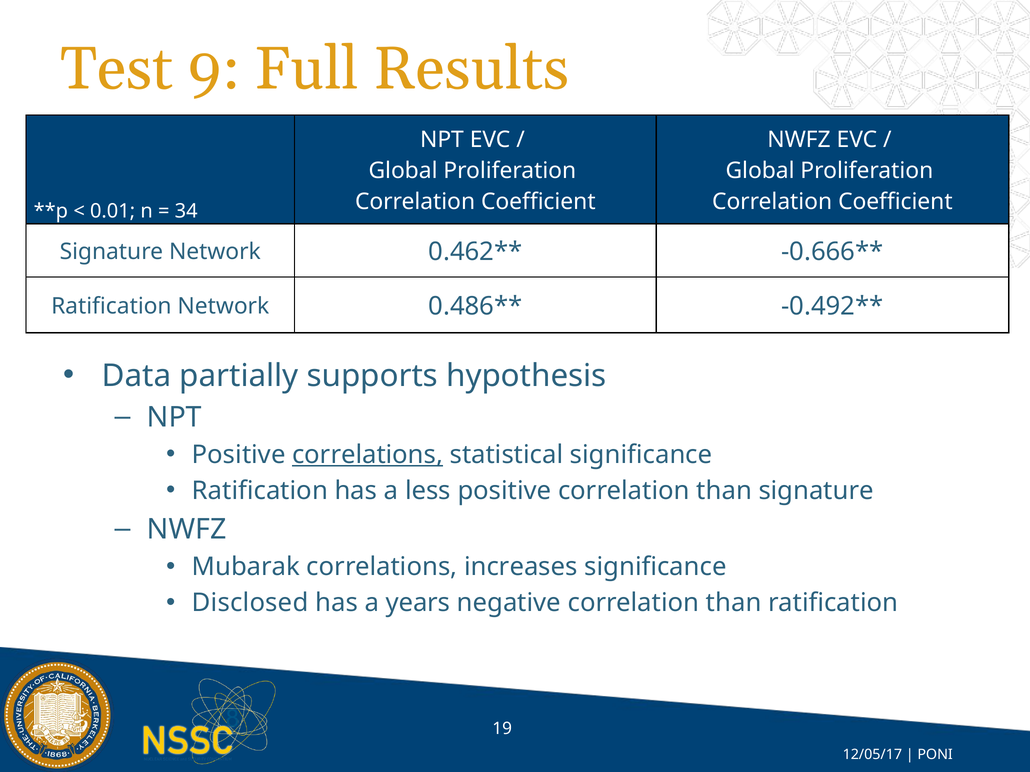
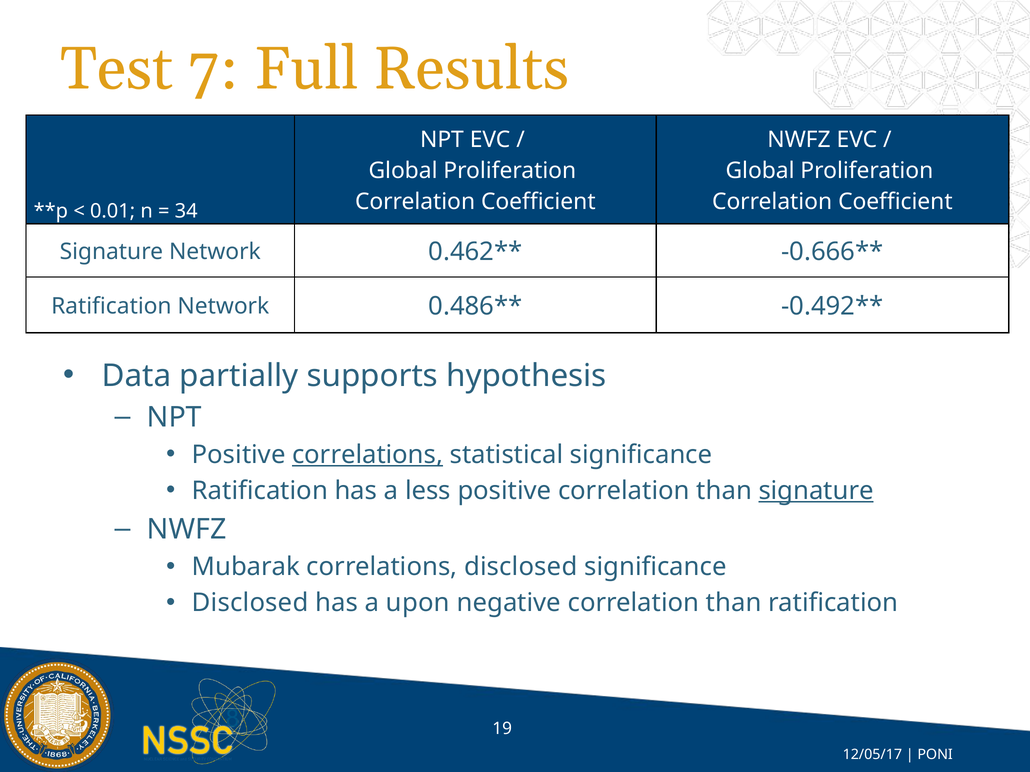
9: 9 -> 7
signature at (816, 491) underline: none -> present
correlations increases: increases -> disclosed
years: years -> upon
